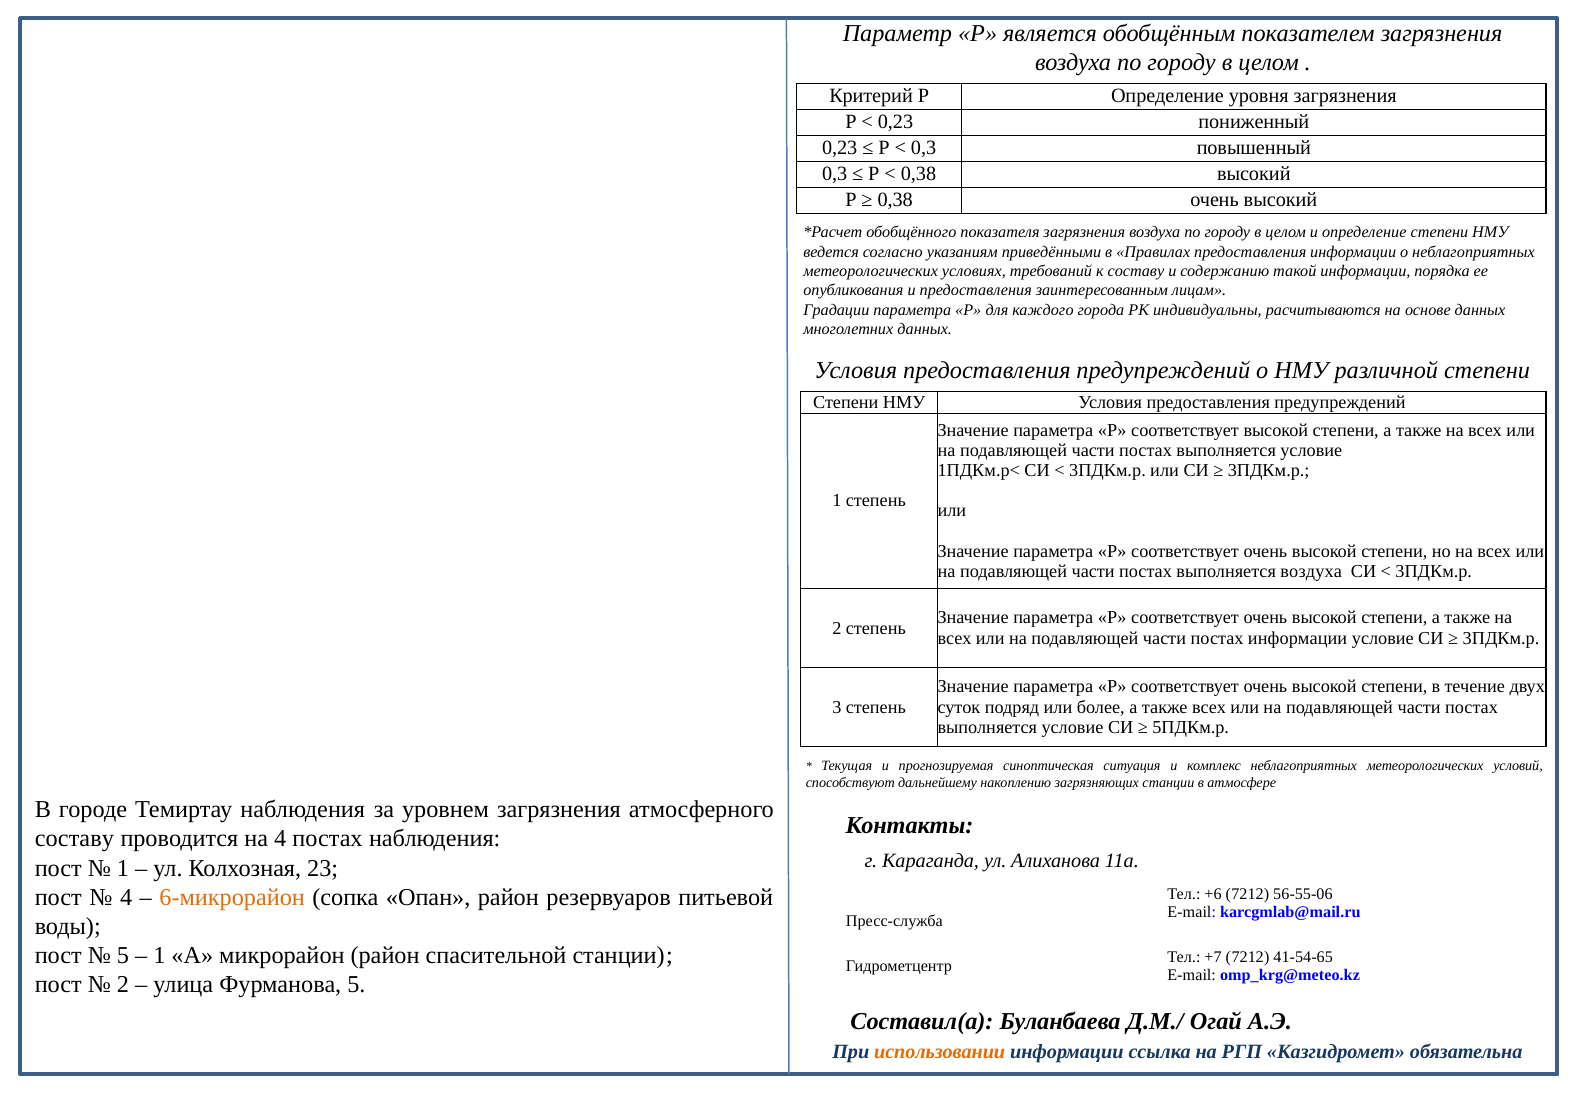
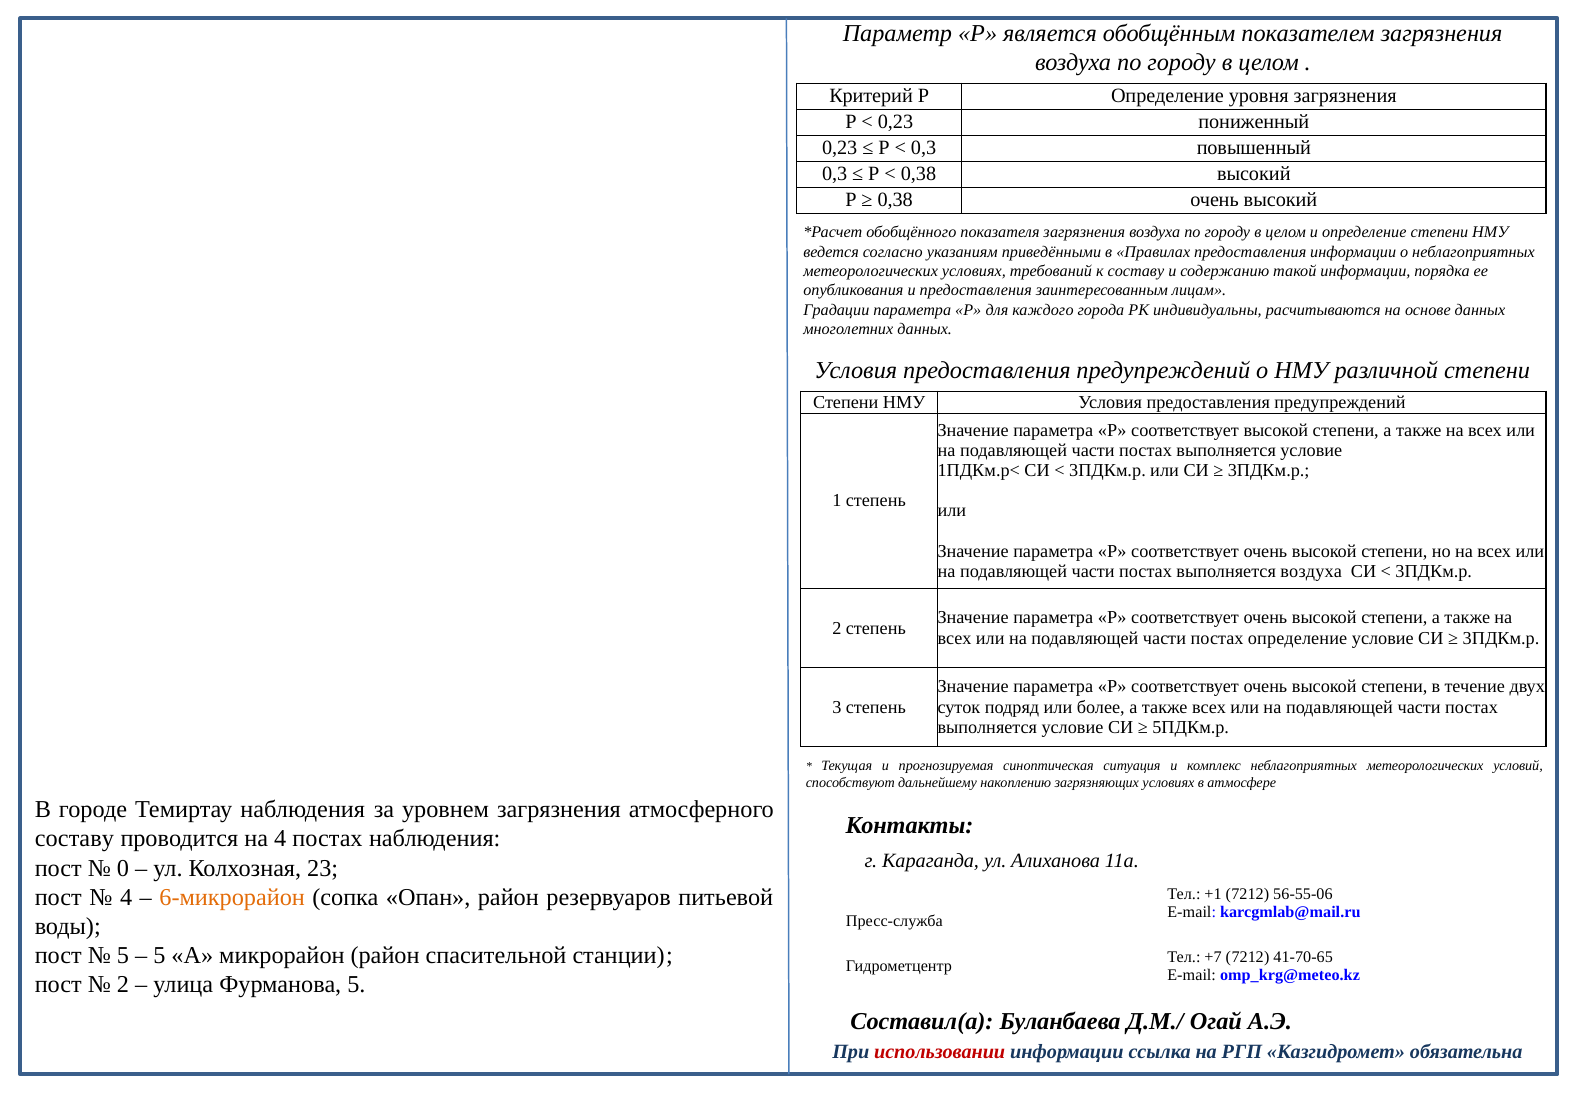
постах информации: информации -> определение
загрязняющих станции: станции -> условиях
1 at (123, 868): 1 -> 0
+6: +6 -> +1
1 at (159, 955): 1 -> 5
41-54-65: 41-54-65 -> 41-70-65
использовании colour: orange -> red
